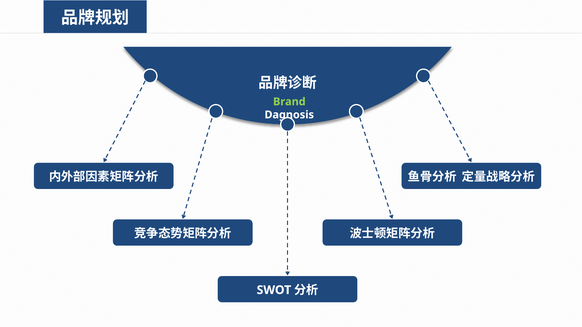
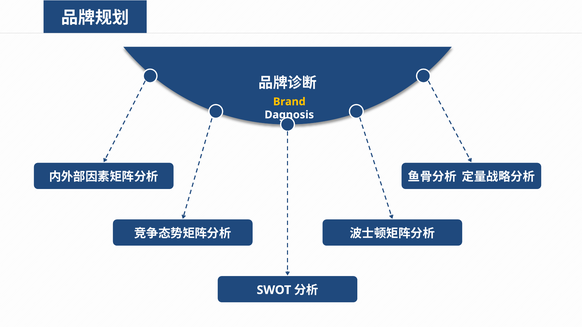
Brand colour: light green -> yellow
